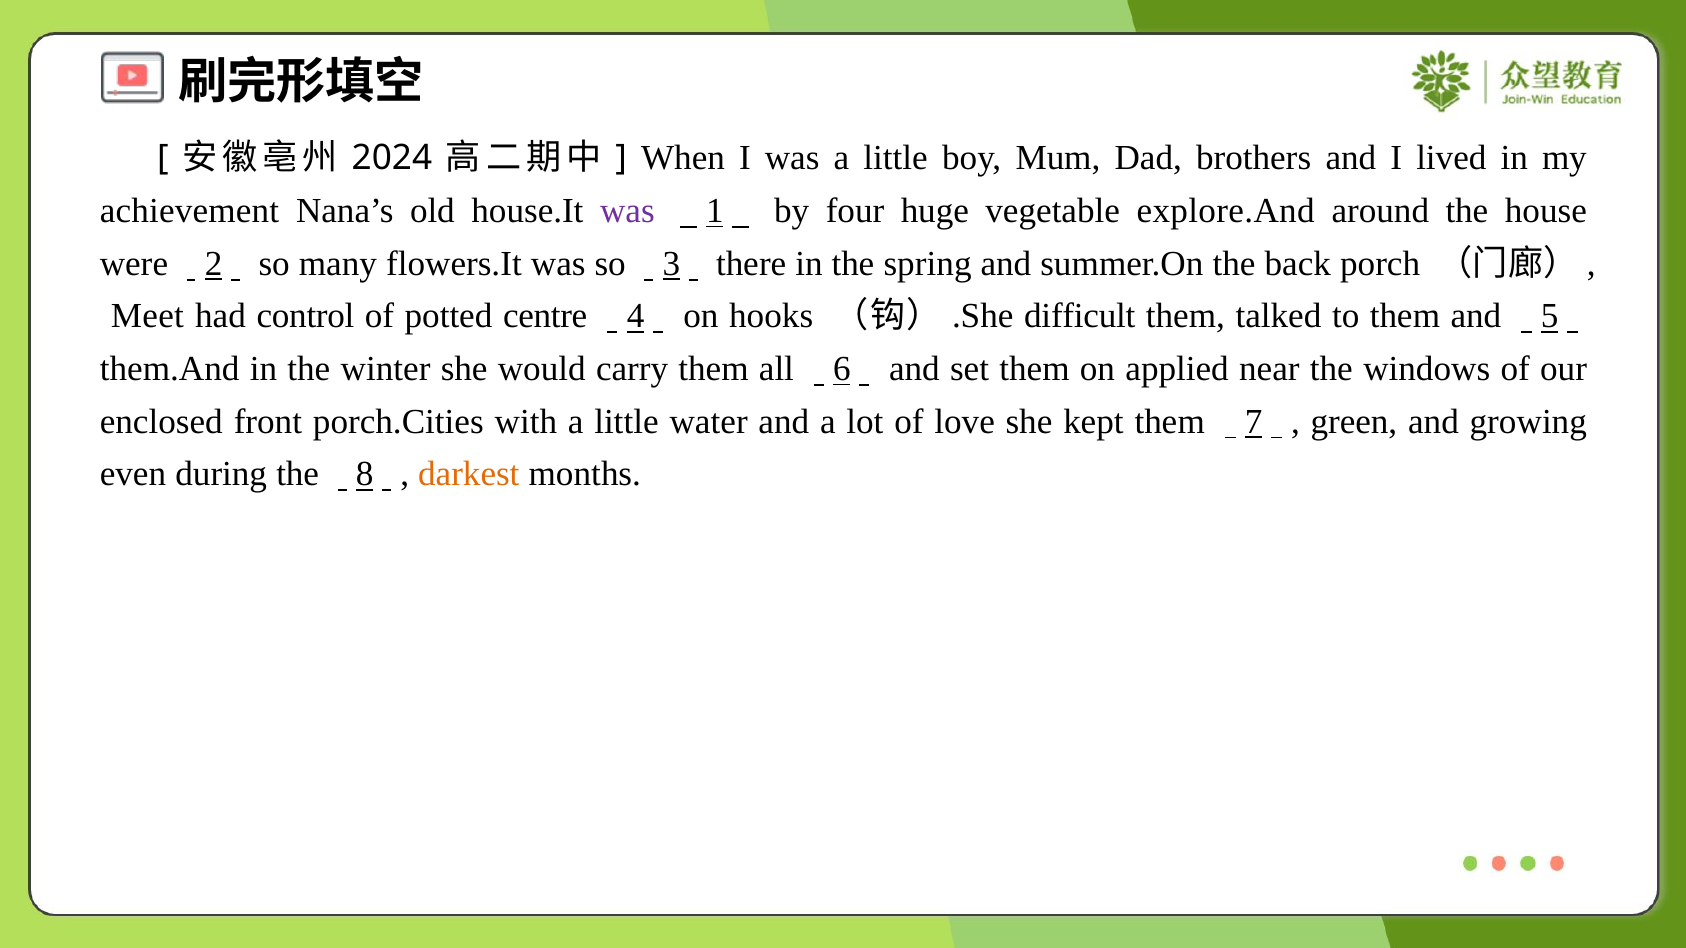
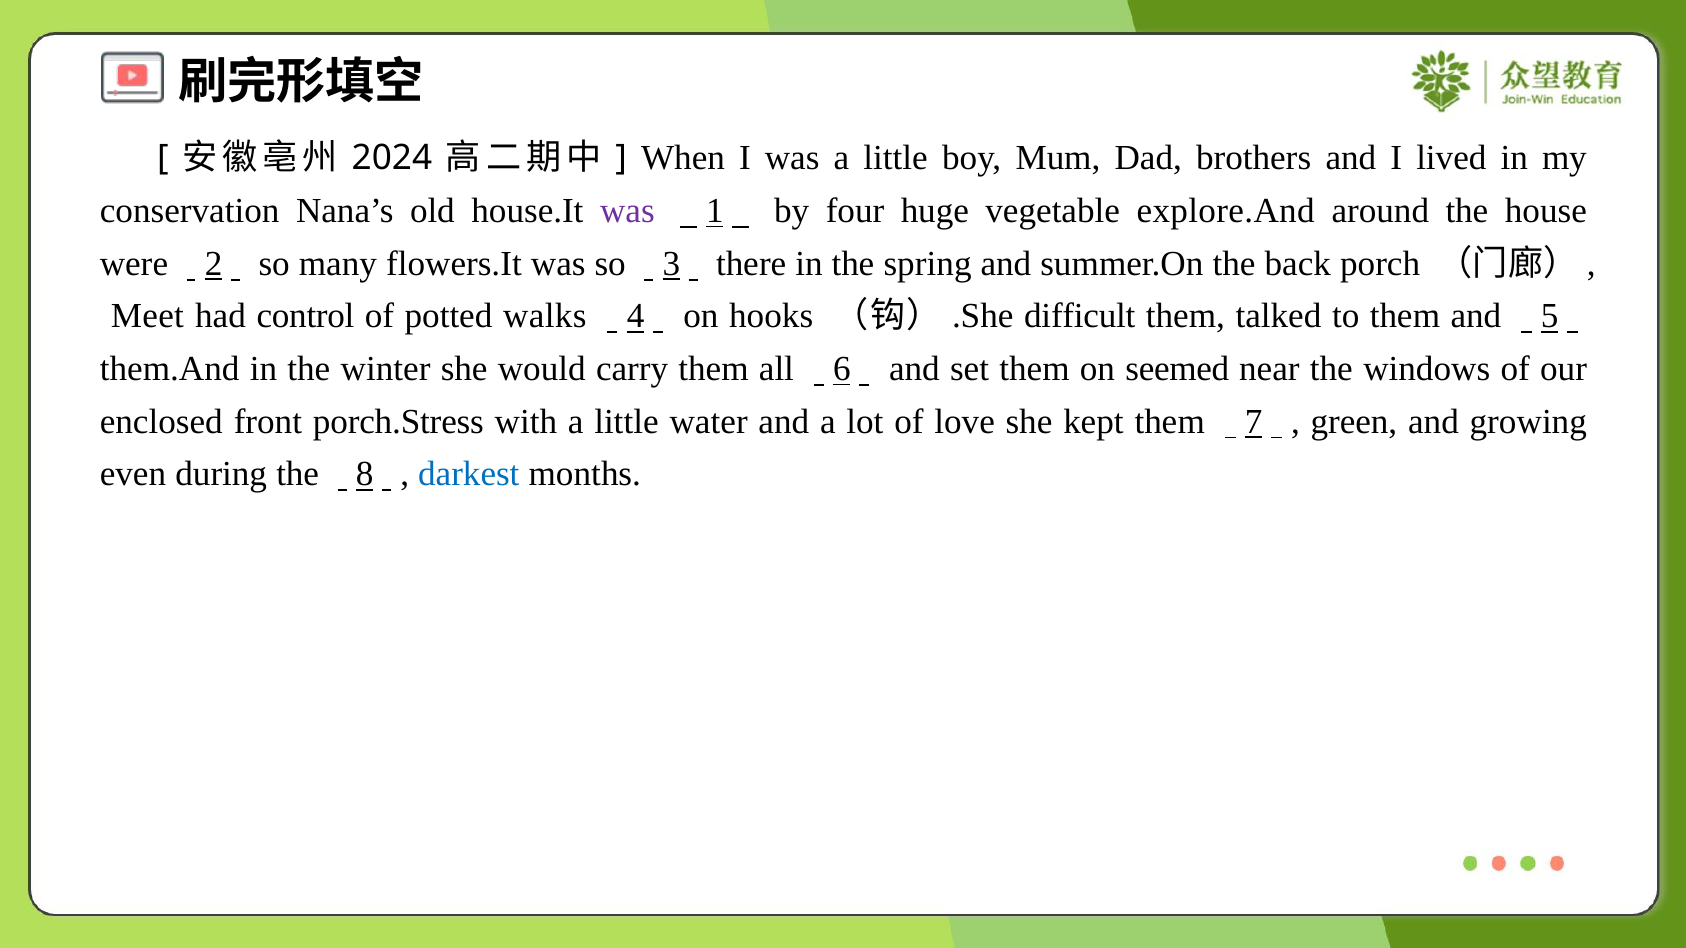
achievement: achievement -> conservation
centre: centre -> walks
applied: applied -> seemed
porch.Cities: porch.Cities -> porch.Stress
darkest colour: orange -> blue
